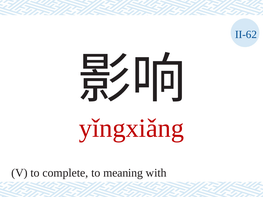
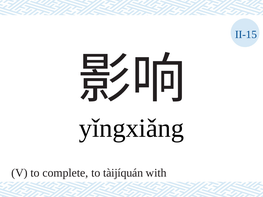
II-62: II-62 -> II-15
yǐngxiǎng colour: red -> black
meaning: meaning -> tàijíquán
